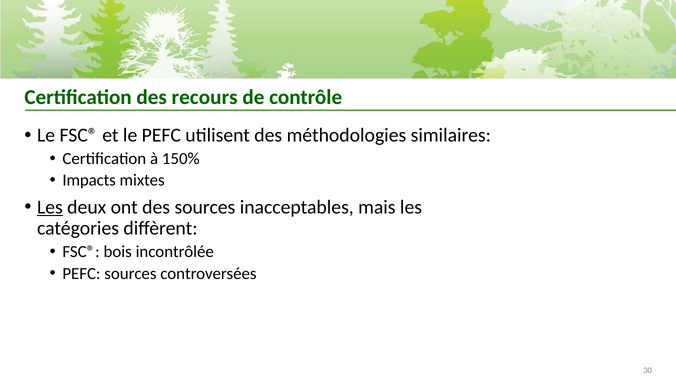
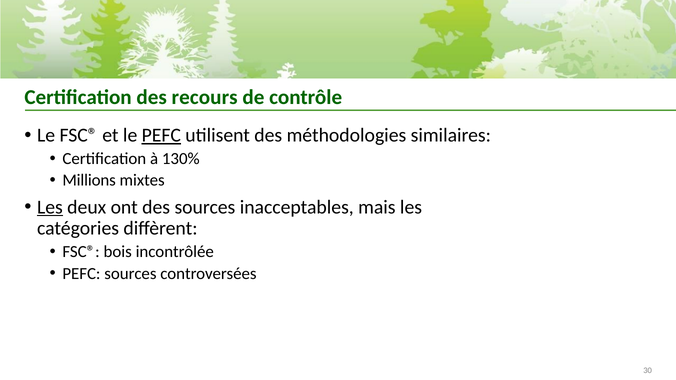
PEFC at (161, 135) underline: none -> present
150%: 150% -> 130%
Impacts: Impacts -> Millions
